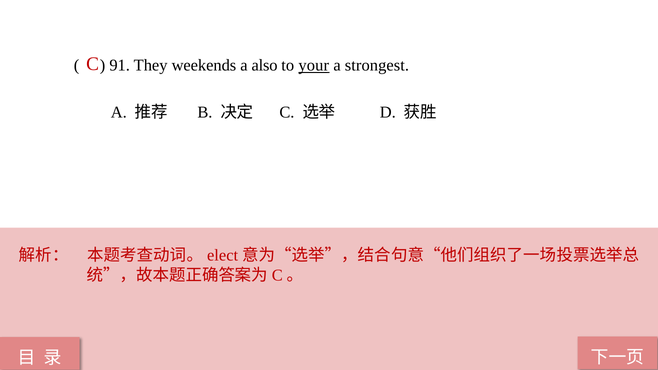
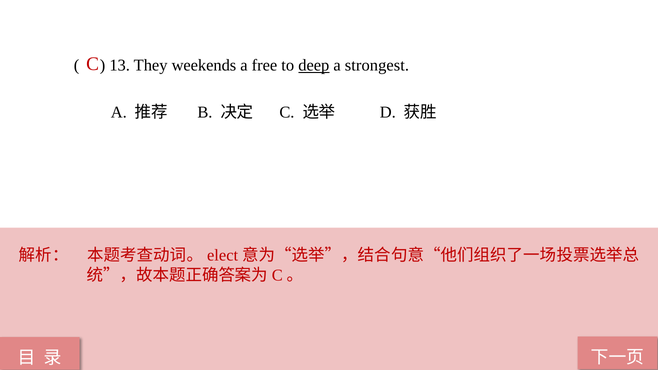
91: 91 -> 13
also: also -> free
your: your -> deep
